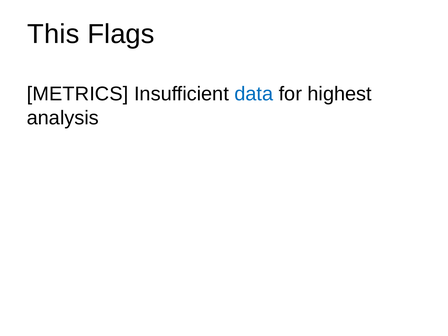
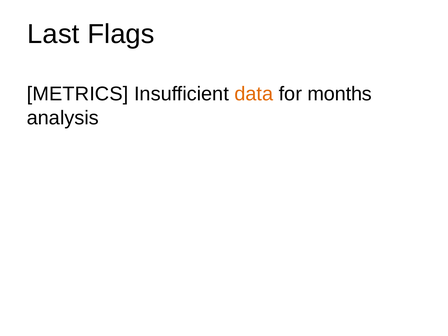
This: This -> Last
data colour: blue -> orange
highest: highest -> months
